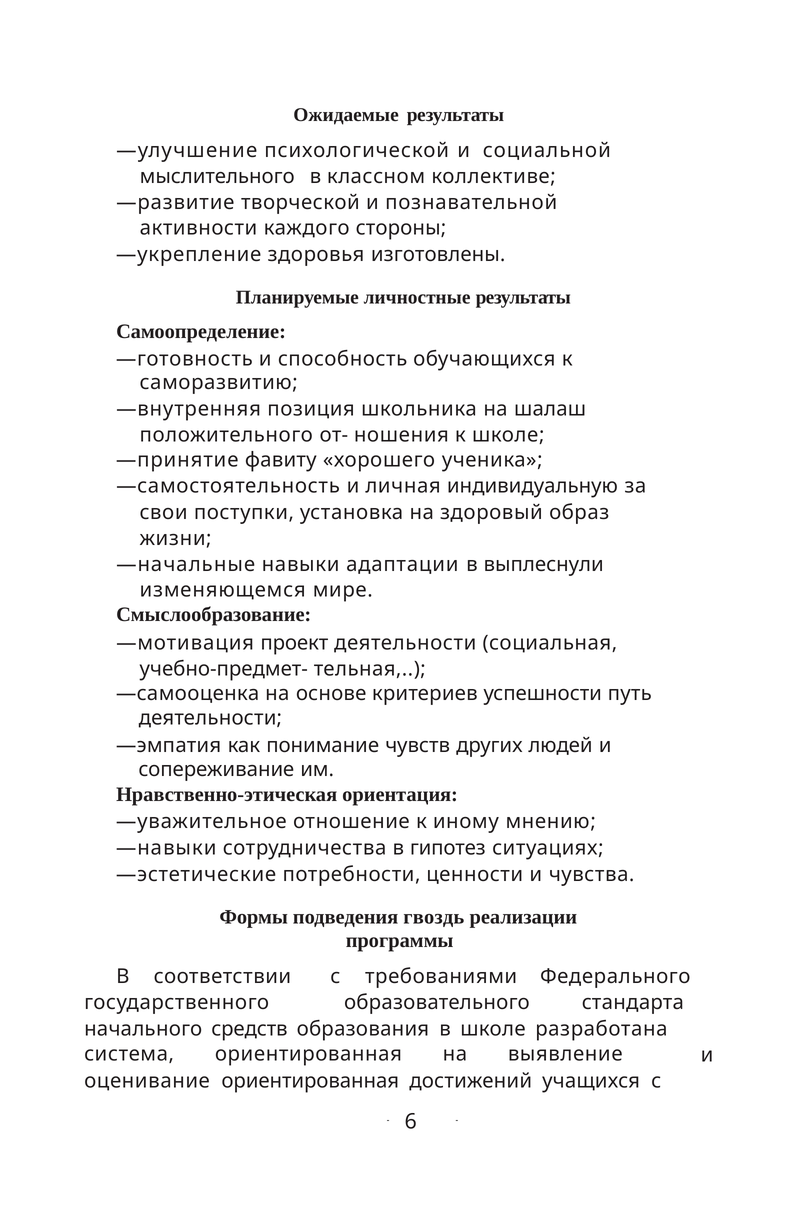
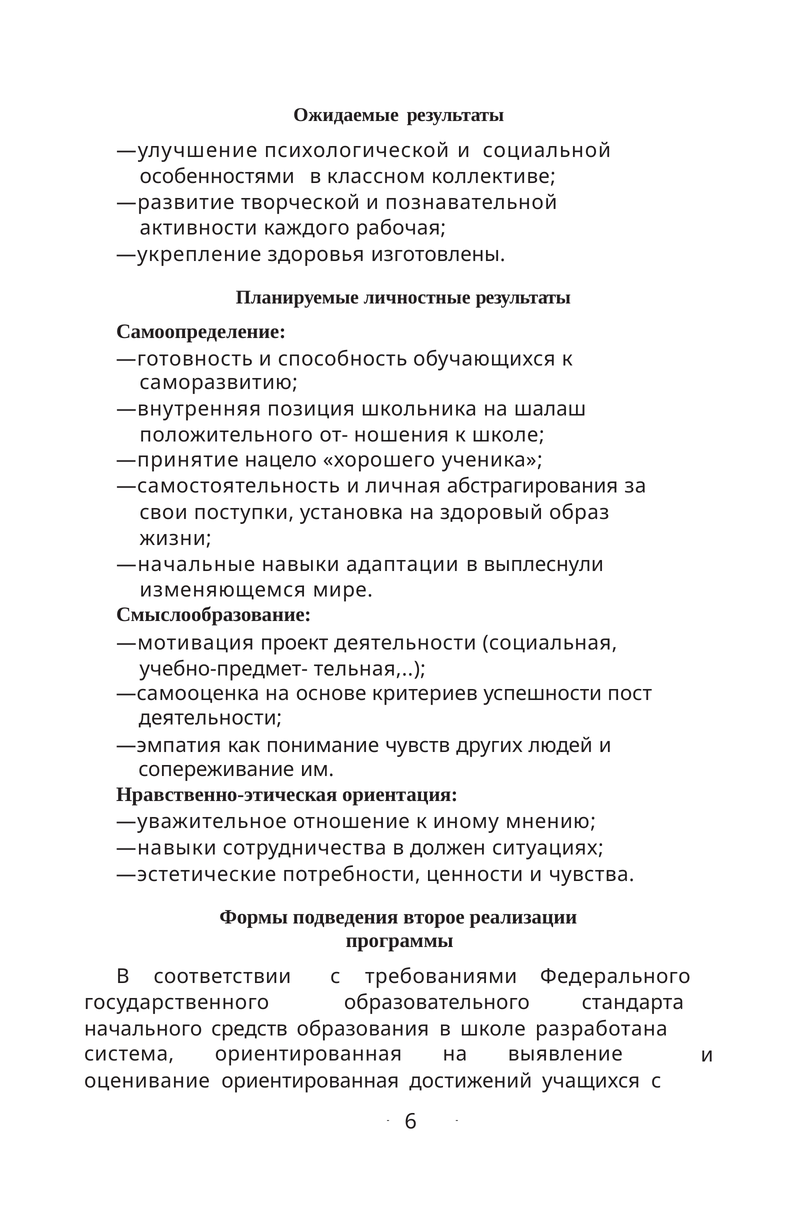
мыслительного: мыслительного -> особенностями
стороны: стороны -> рабочая
фавиту: фавиту -> нацело
индивидуальную: индивидуальную -> абстрагирования
путь: путь -> пост
гипотез: гипотез -> должен
гвоздь: гвоздь -> второе
